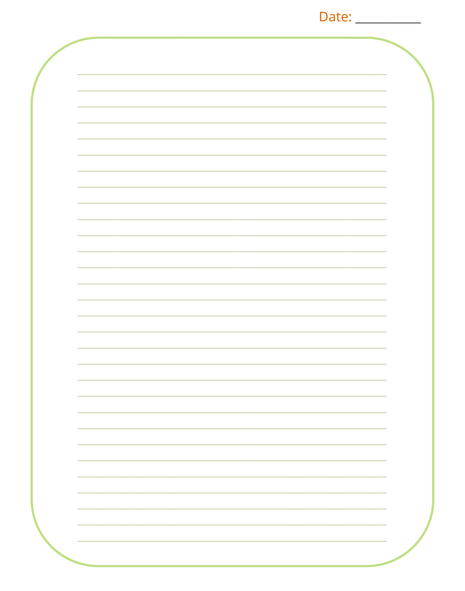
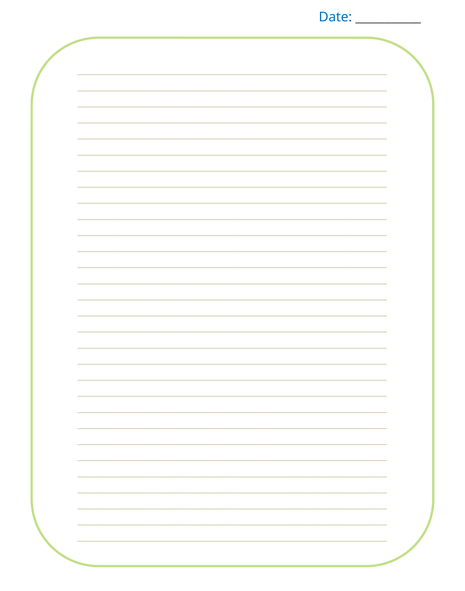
Date colour: orange -> blue
